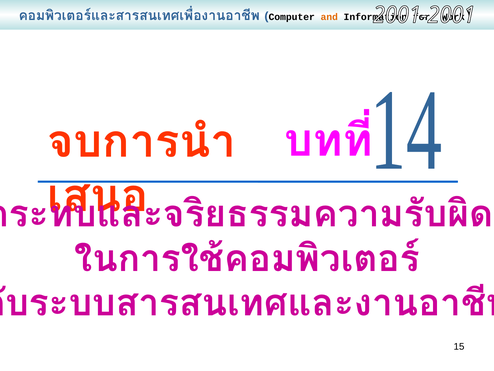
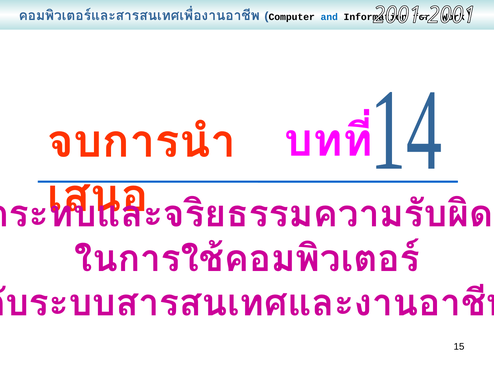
and colour: orange -> blue
